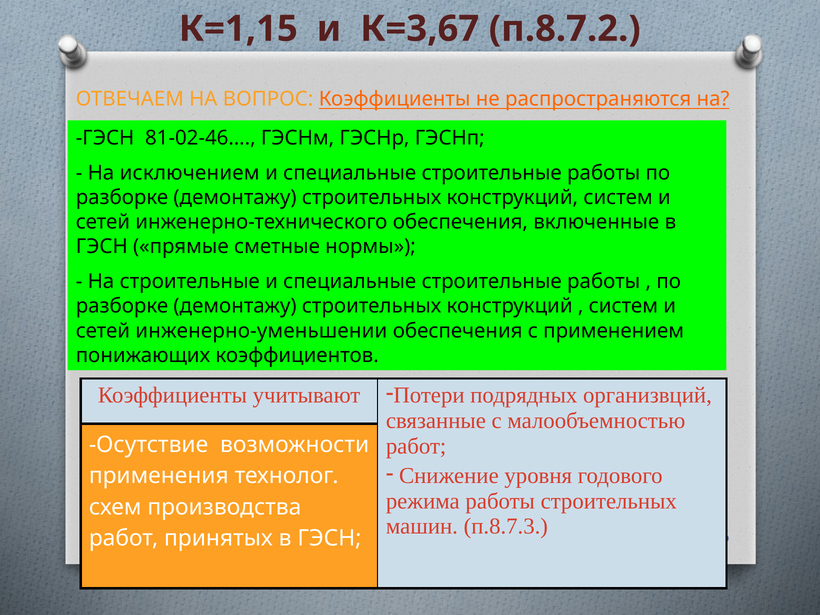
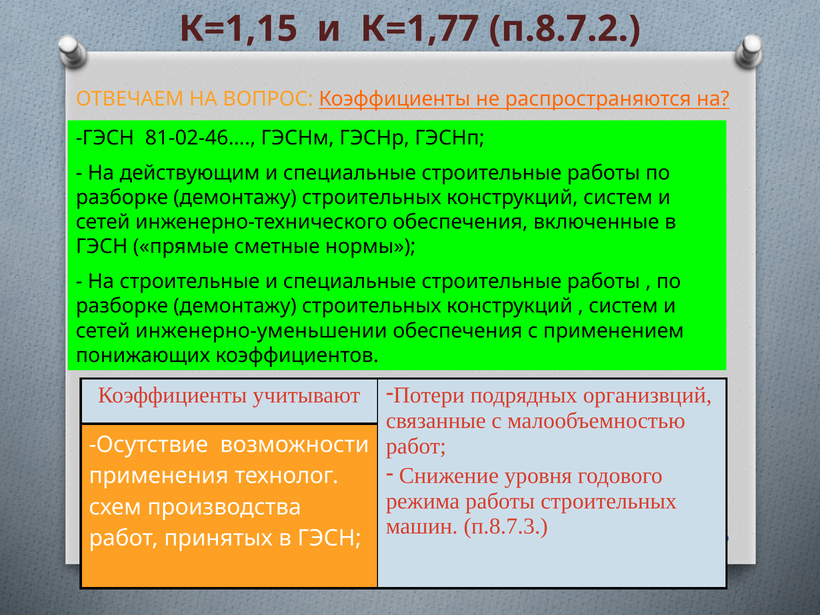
К=3,67: К=3,67 -> К=1,77
исключением: исключением -> действующим
